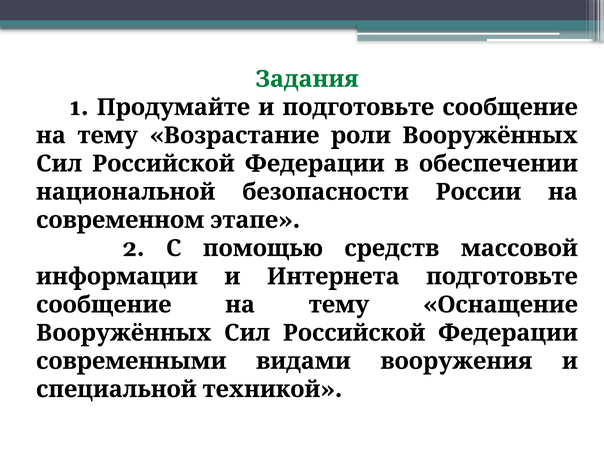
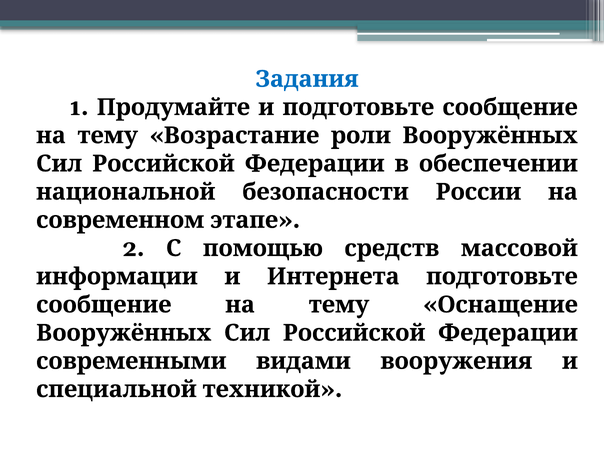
Задания colour: green -> blue
